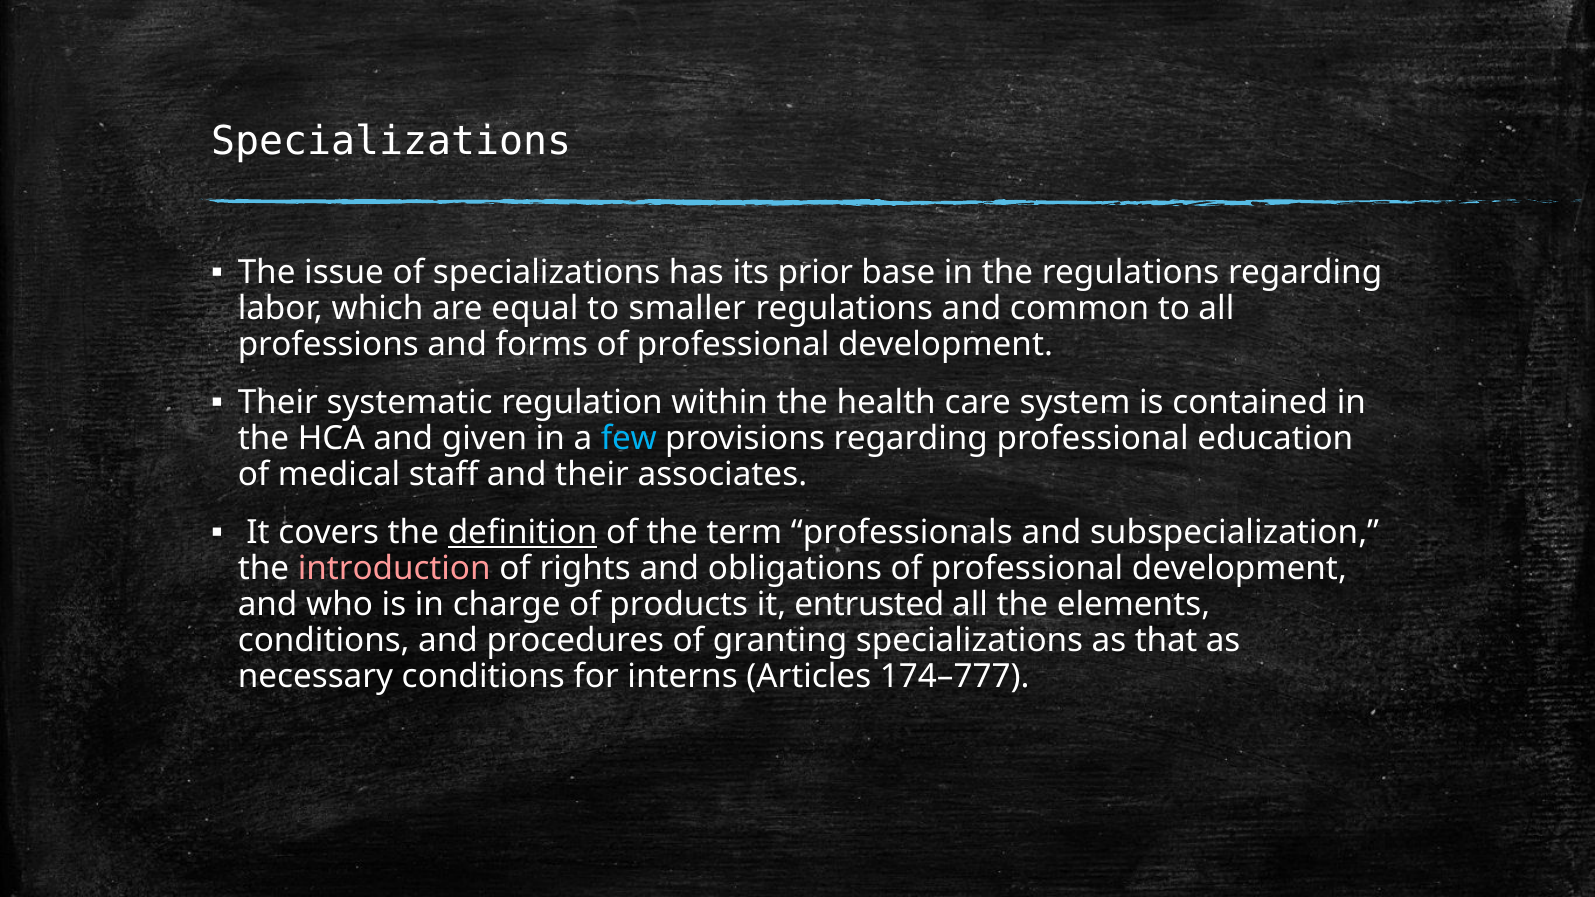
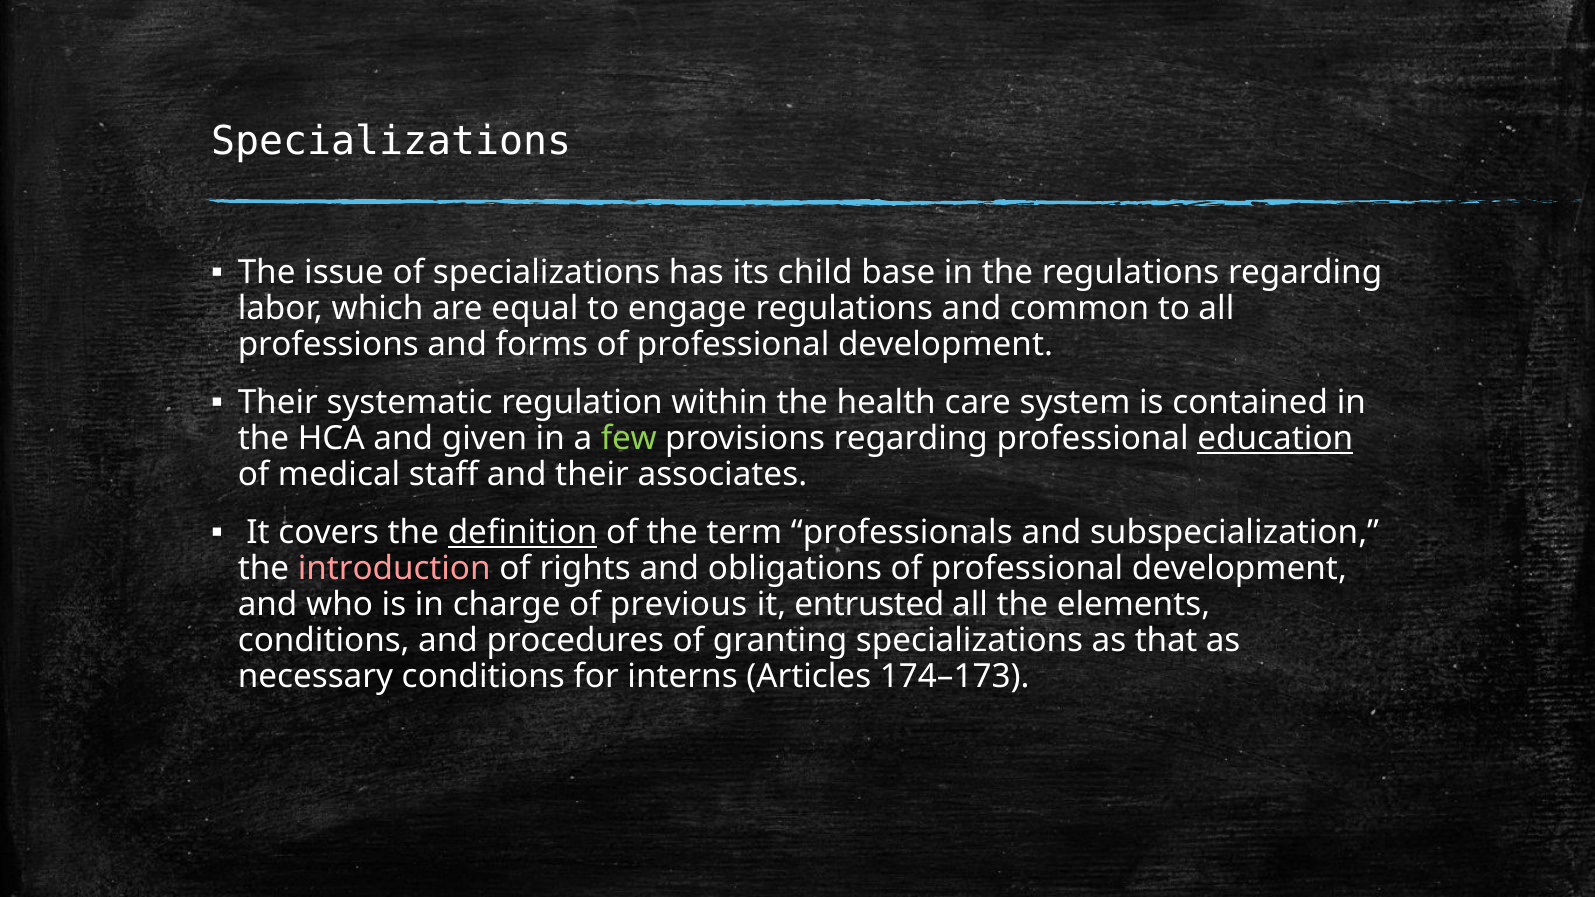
prior: prior -> child
smaller: smaller -> engage
few colour: light blue -> light green
education underline: none -> present
products: products -> previous
174–777: 174–777 -> 174–173
